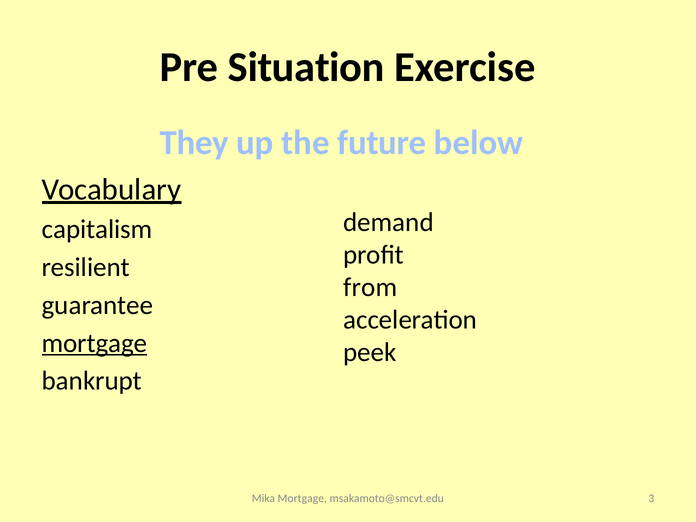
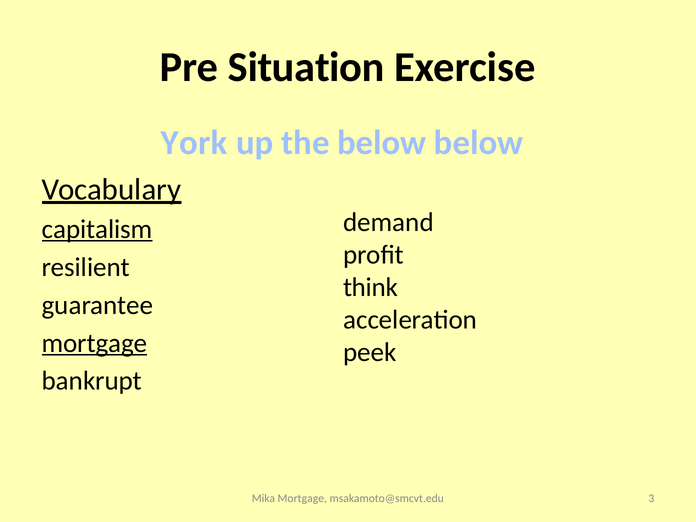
They: They -> York
the future: future -> below
capitalism underline: none -> present
from: from -> think
